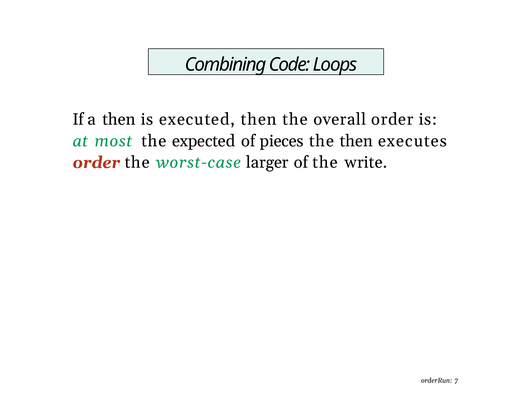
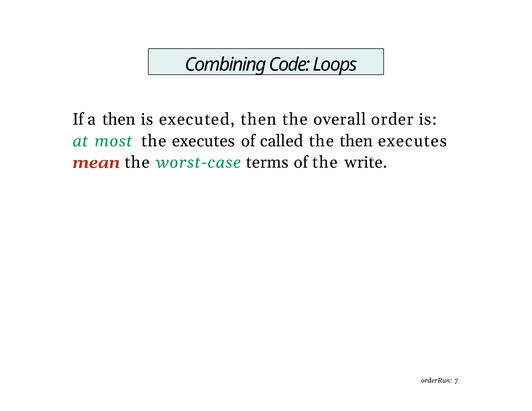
the expected: expected -> executes
pieces: pieces -> called
order at (96, 163): order -> mean
larger: larger -> terms
